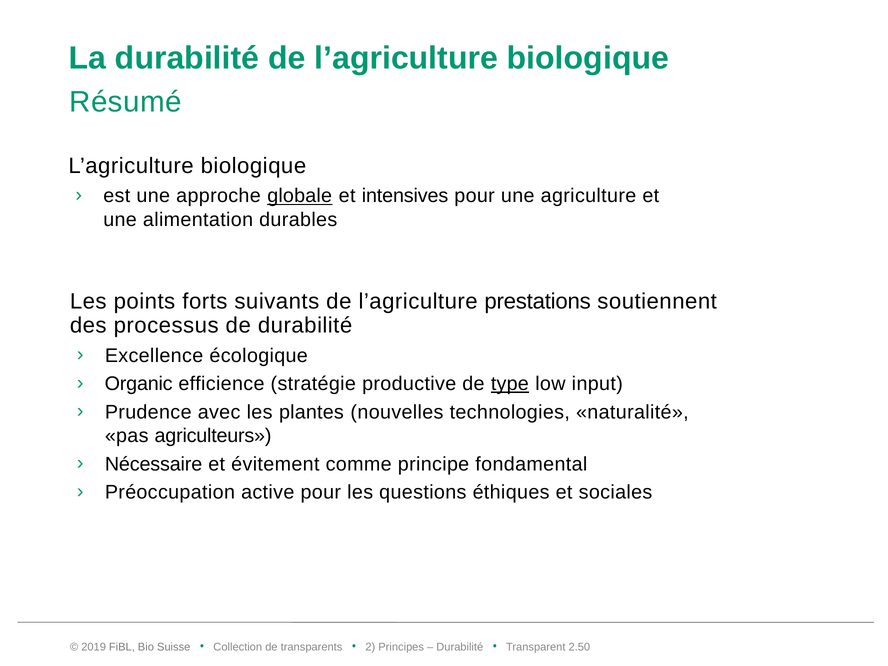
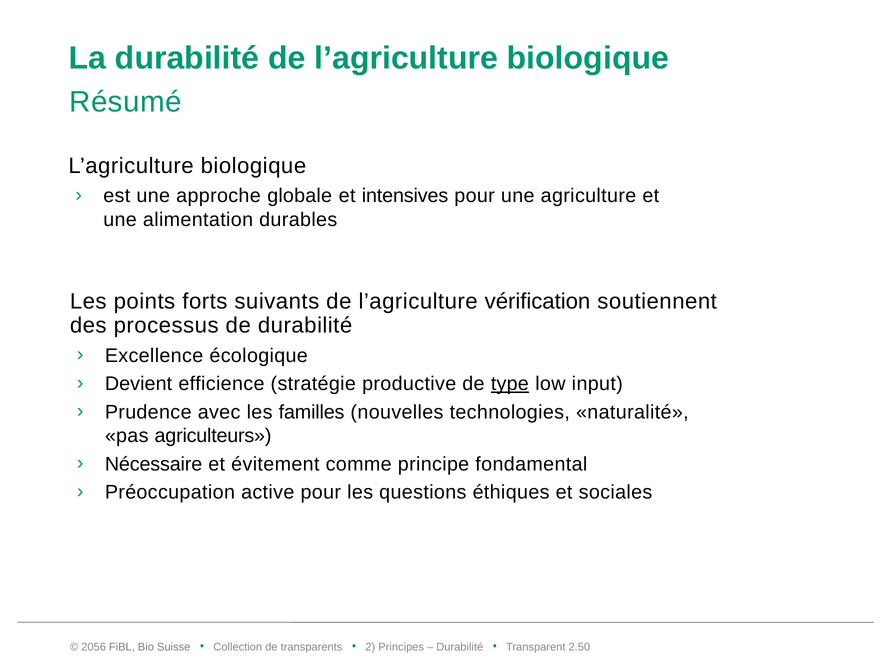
globale underline: present -> none
prestations: prestations -> vérification
Organic: Organic -> Devient
plantes: plantes -> familles
2019: 2019 -> 2056
